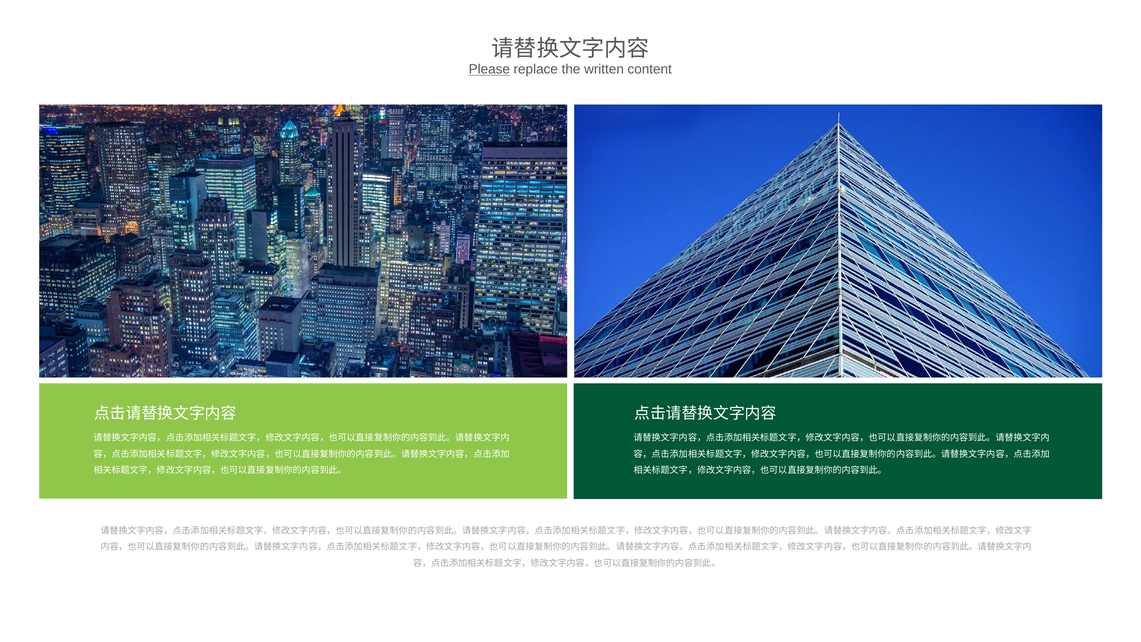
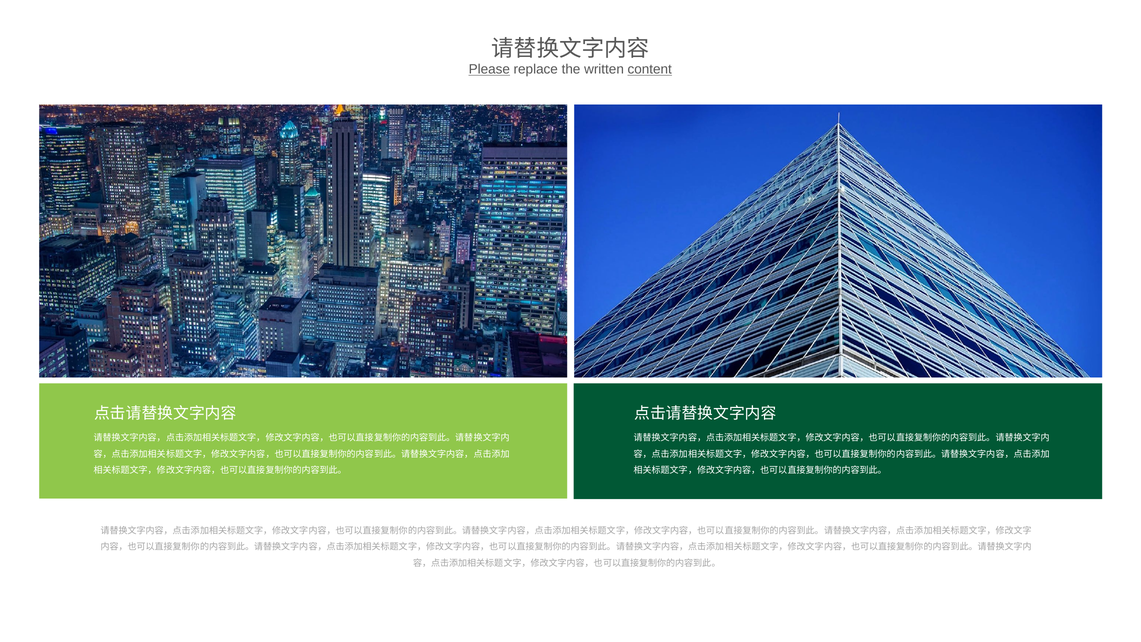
content underline: none -> present
